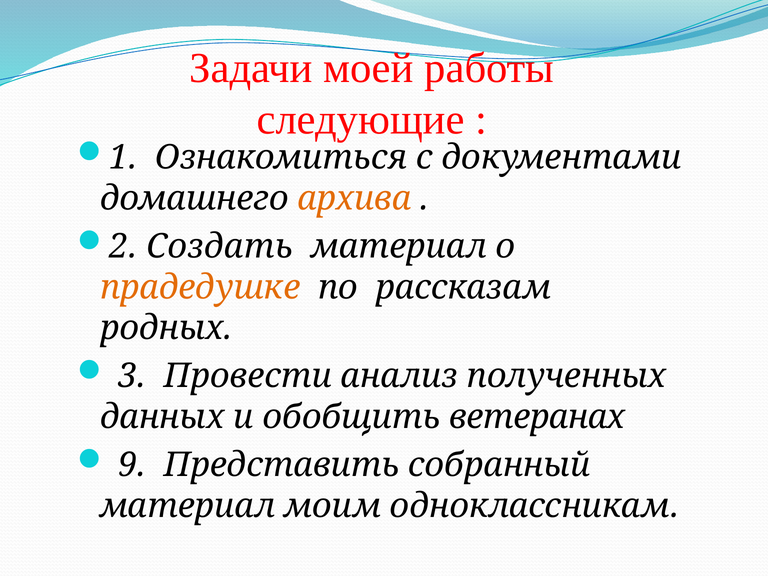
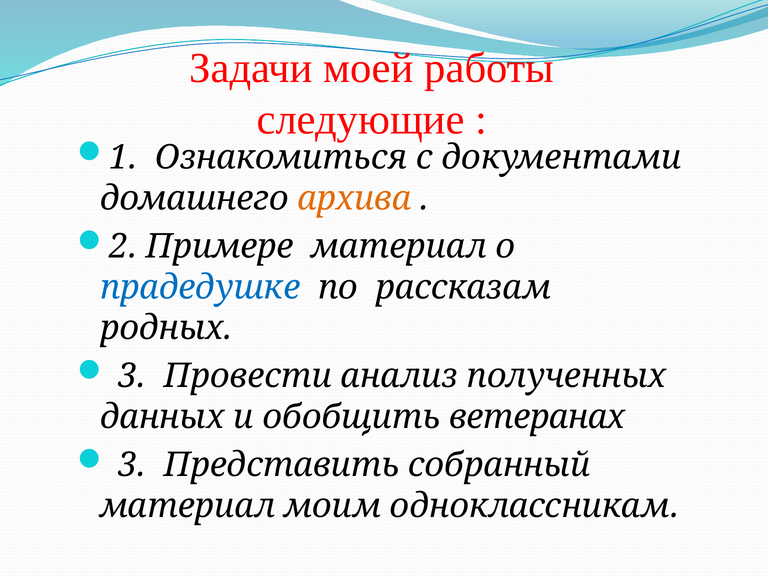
Создать: Создать -> Примере
прадедушке colour: orange -> blue
9 at (132, 465): 9 -> 3
